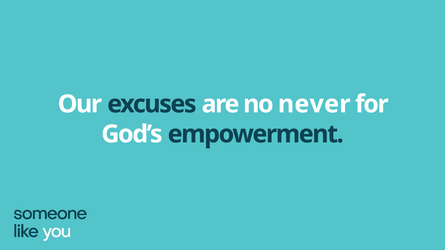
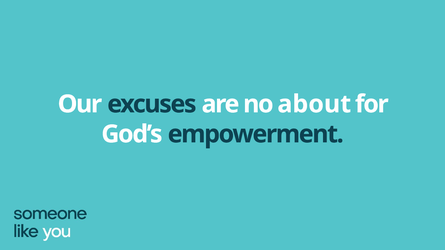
never: never -> about
